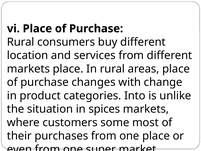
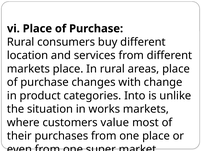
spices: spices -> works
some: some -> value
